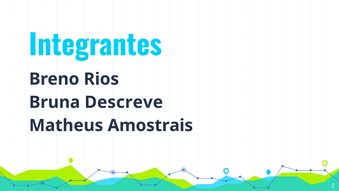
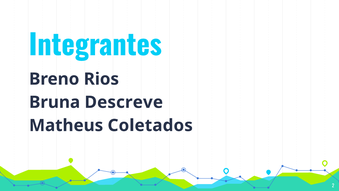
Amostrais: Amostrais -> Coletados
